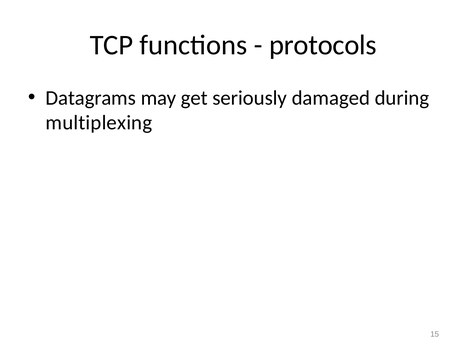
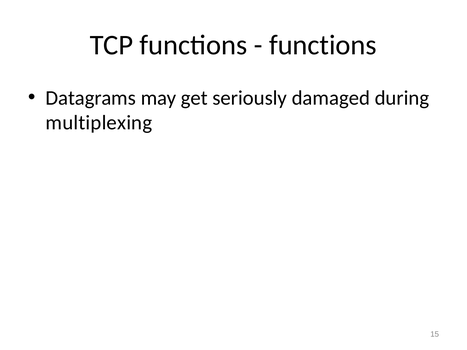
protocols at (323, 45): protocols -> functions
